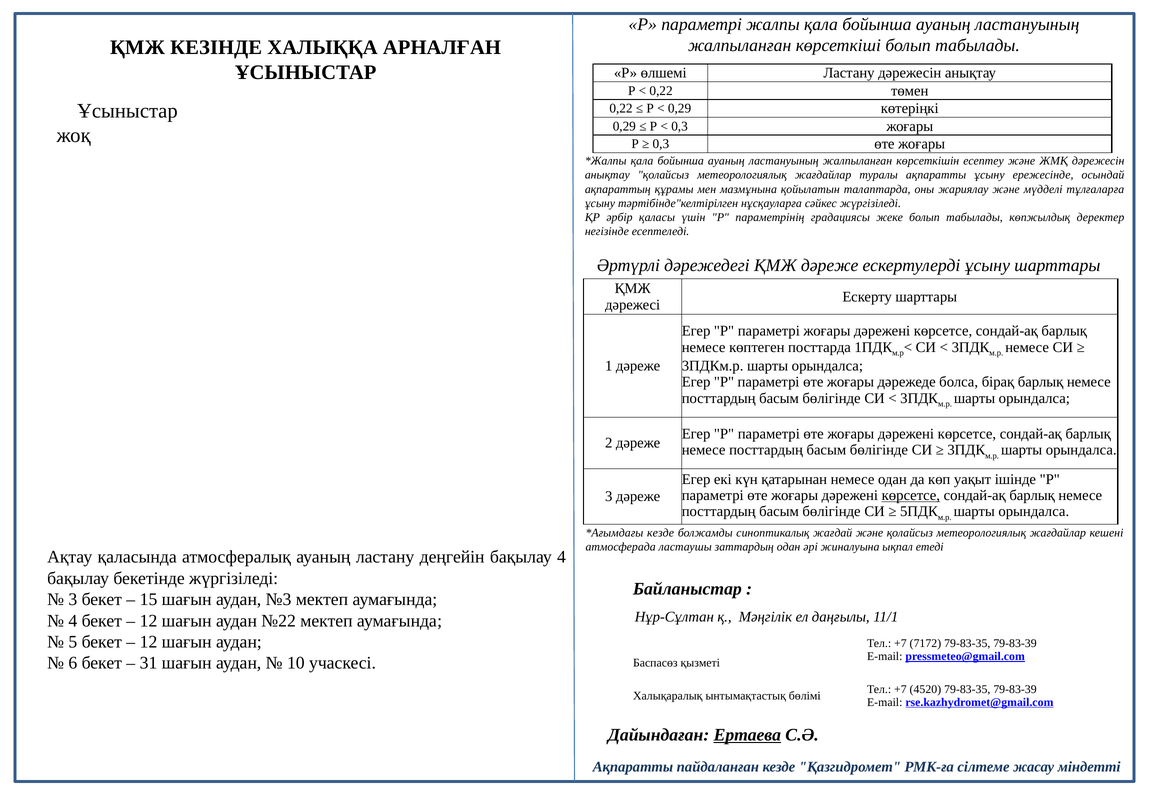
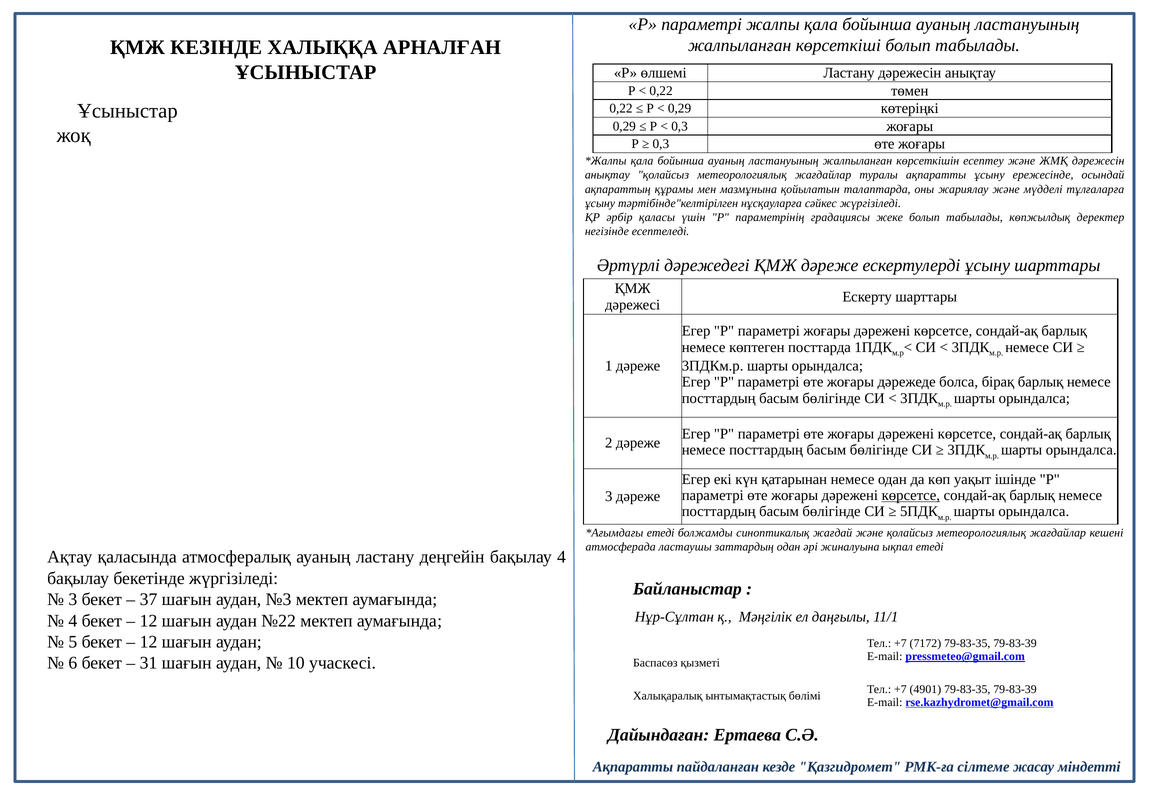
кезде at (661, 533): кезде -> етеді
15: 15 -> 37
4520: 4520 -> 4901
Ертаева underline: present -> none
